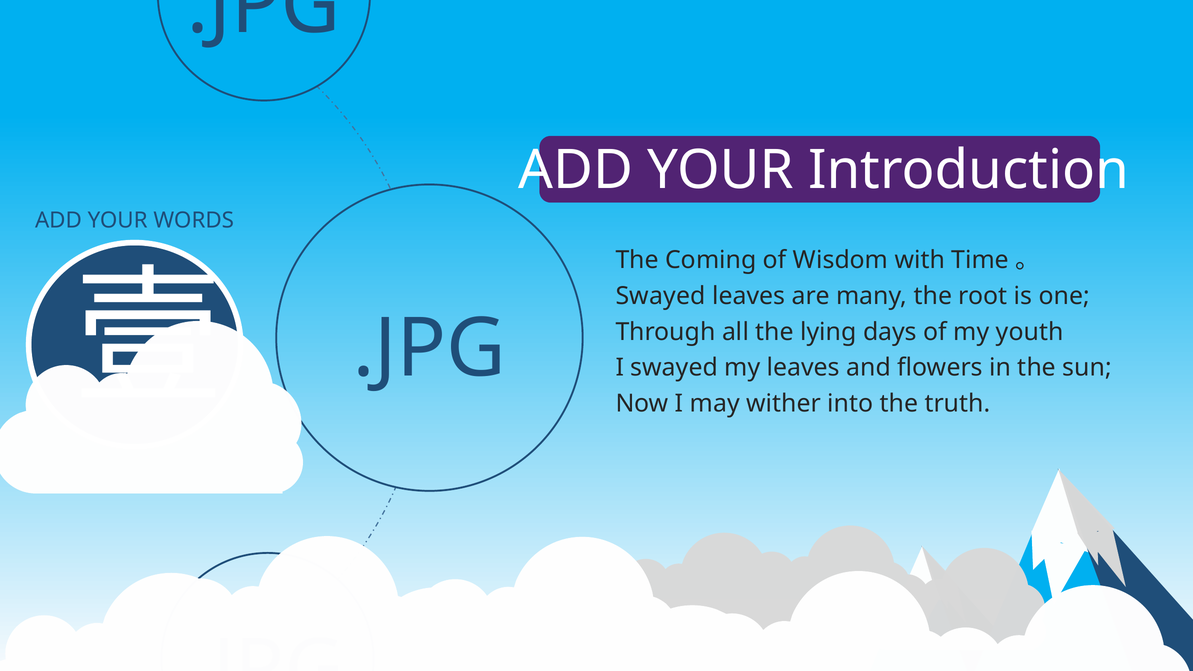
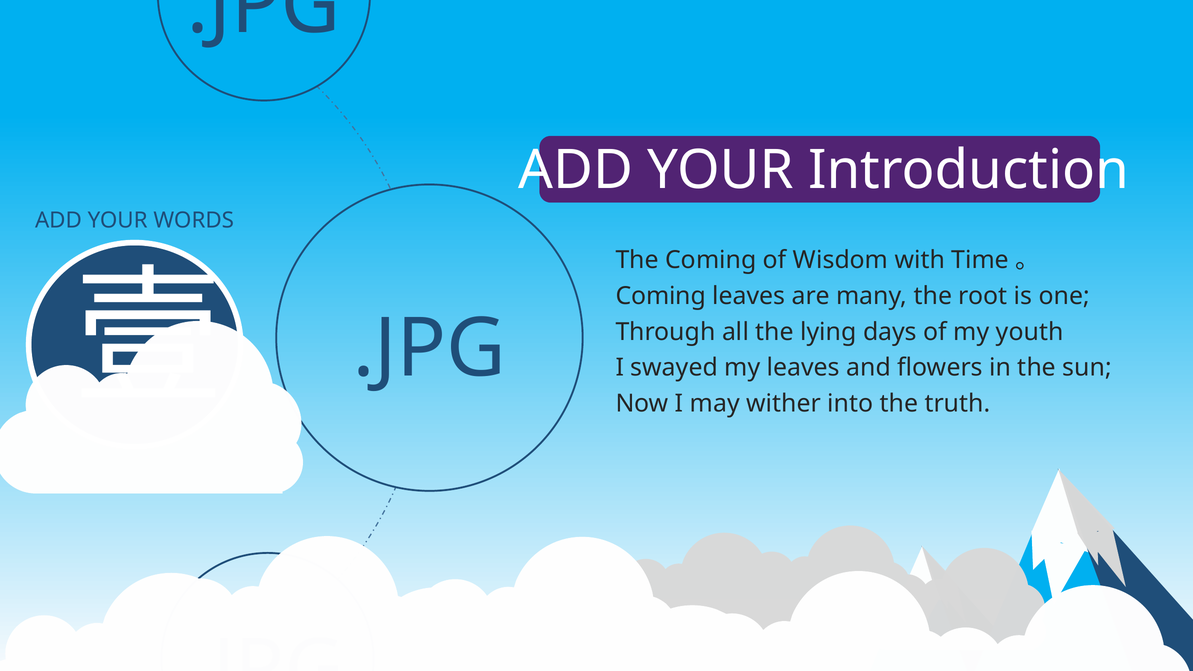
Swayed at (661, 296): Swayed -> Coming
